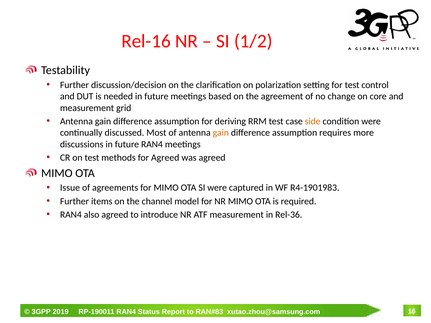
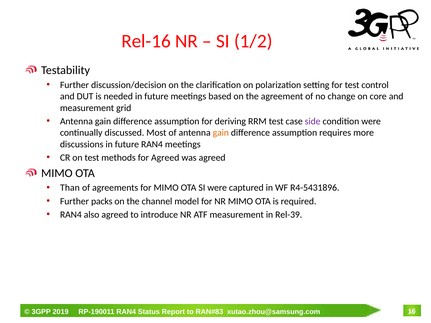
side colour: orange -> purple
Issue: Issue -> Than
R4-1901983: R4-1901983 -> R4-5431896
items: items -> packs
Rel-36: Rel-36 -> Rel-39
